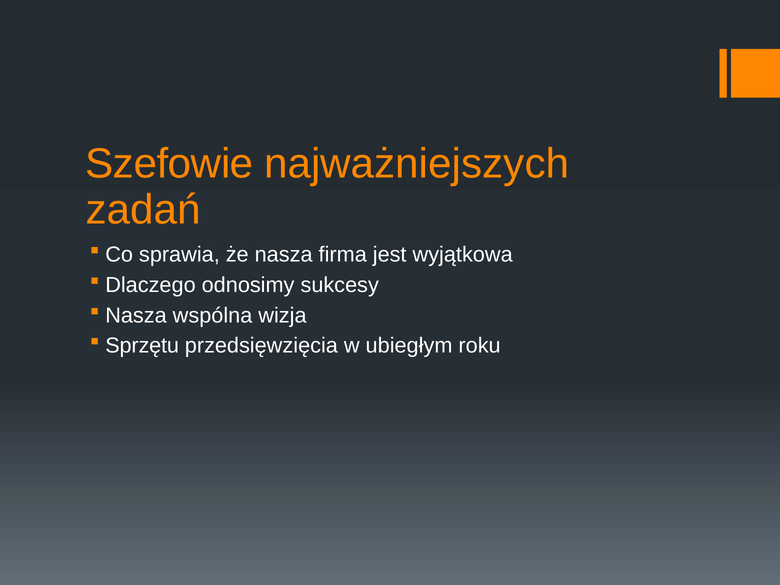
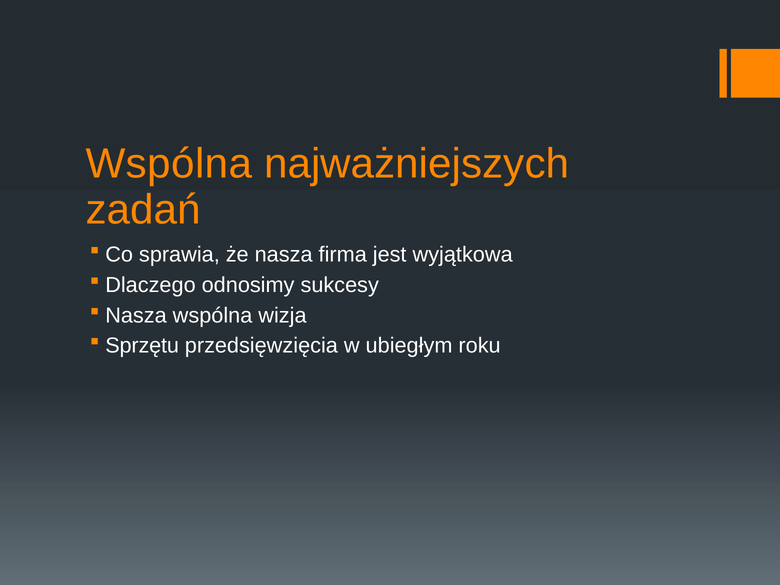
Szefowie at (169, 164): Szefowie -> Wspólna
